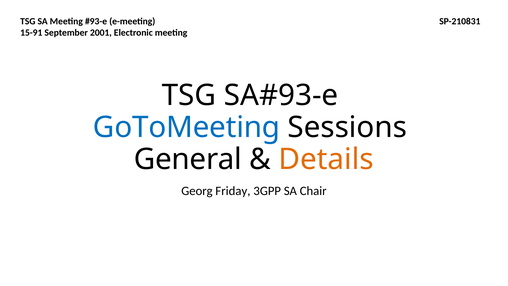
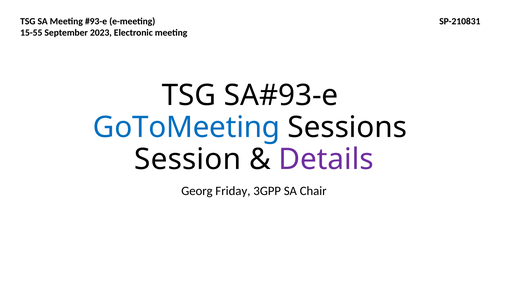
15-91: 15-91 -> 15-55
2001: 2001 -> 2023
General: General -> Session
Details colour: orange -> purple
